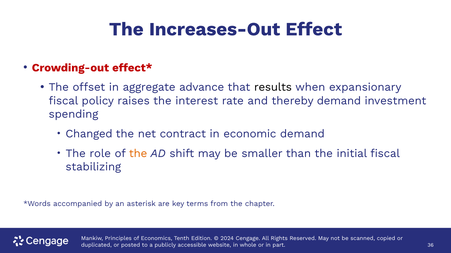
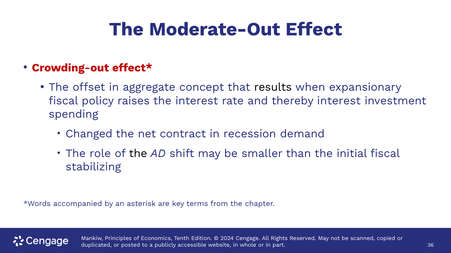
Increases-Out: Increases-Out -> Moderate-Out
advance: advance -> concept
thereby demand: demand -> interest
economic: economic -> recession
the at (138, 154) colour: orange -> black
